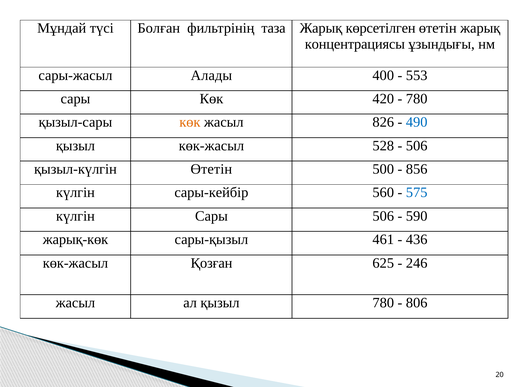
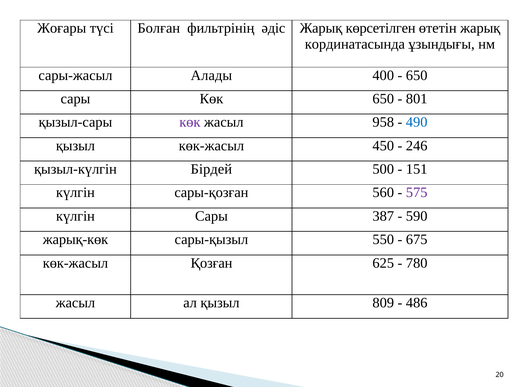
Мұндай: Мұндай -> Жоғары
таза: таза -> әдіс
концентрациясы: концентрациясы -> кординатасында
553 at (417, 75): 553 -> 650
Көк 420: 420 -> 650
780 at (417, 99): 780 -> 801
көк at (190, 122) colour: orange -> purple
826: 826 -> 958
528: 528 -> 450
506 at (417, 146): 506 -> 246
қызыл-күлгін Өтетін: Өтетін -> Бірдей
856: 856 -> 151
сары-кейбір: сары-кейбір -> сары-қозған
575 colour: blue -> purple
Сары 506: 506 -> 387
461: 461 -> 550
436: 436 -> 675
246: 246 -> 780
қызыл 780: 780 -> 809
806: 806 -> 486
